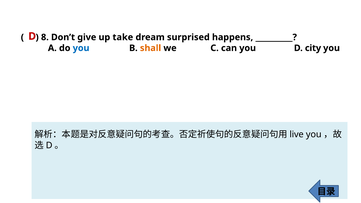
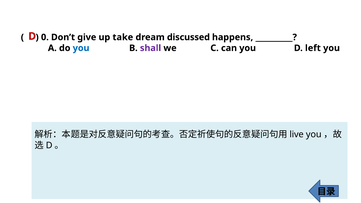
8: 8 -> 0
surprised: surprised -> discussed
shall colour: orange -> purple
city: city -> left
